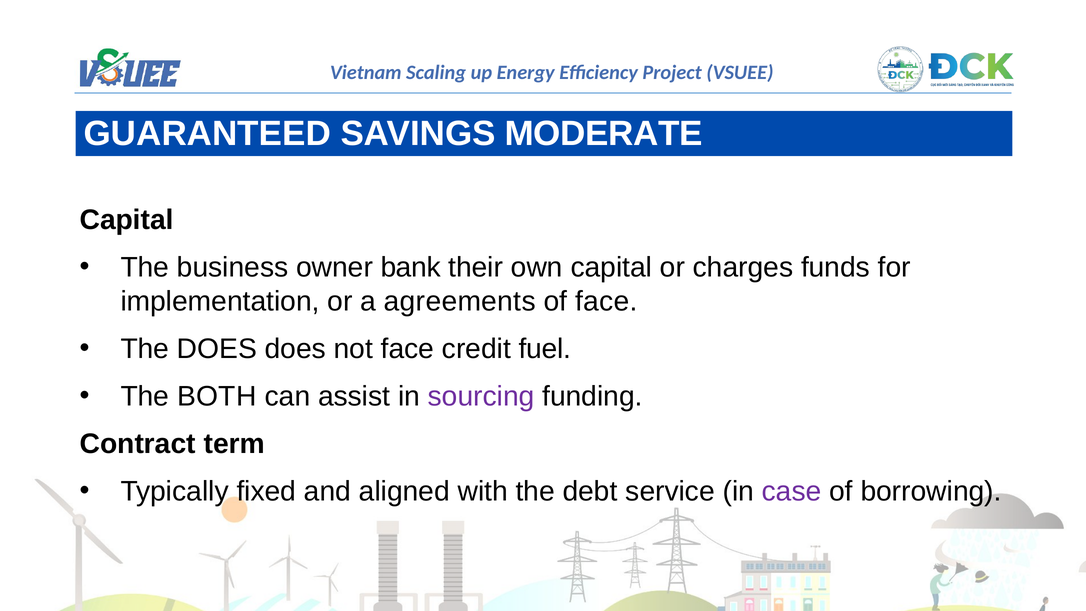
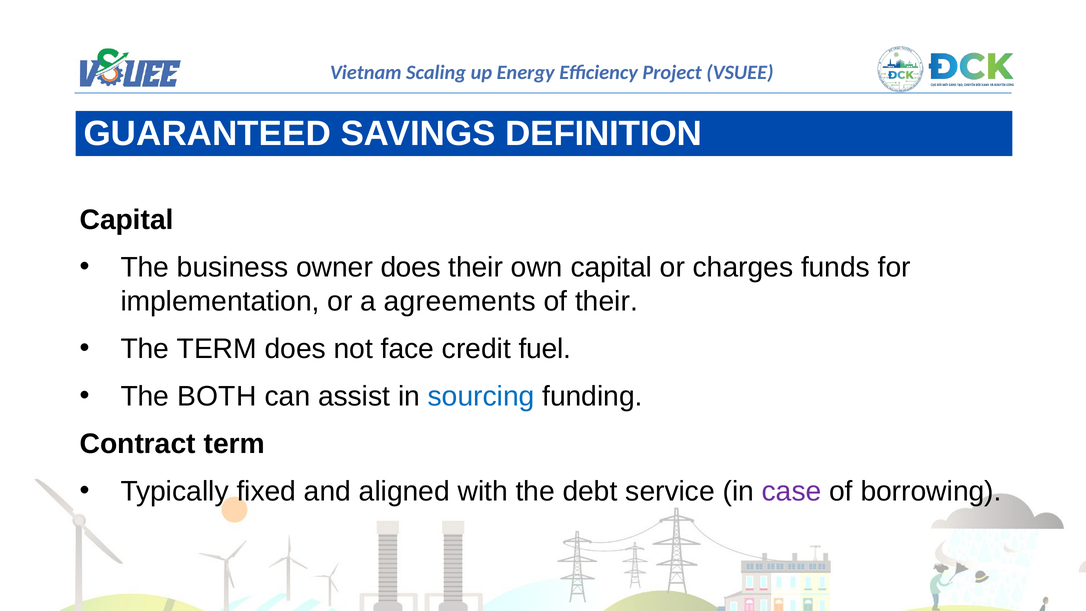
MODERATE: MODERATE -> DEFINITION
owner bank: bank -> does
of face: face -> their
The DOES: DOES -> TERM
sourcing colour: purple -> blue
